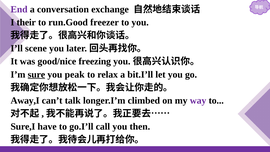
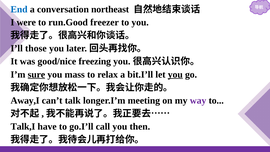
End colour: purple -> blue
exchange: exchange -> northeast
their: their -> were
scene: scene -> those
peak: peak -> mass
you at (175, 74) underline: none -> present
climbed: climbed -> meeting
Sure,I: Sure,I -> Talk,I
